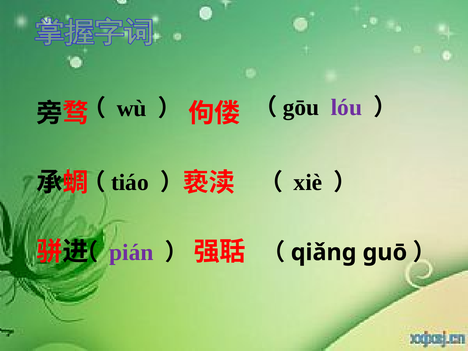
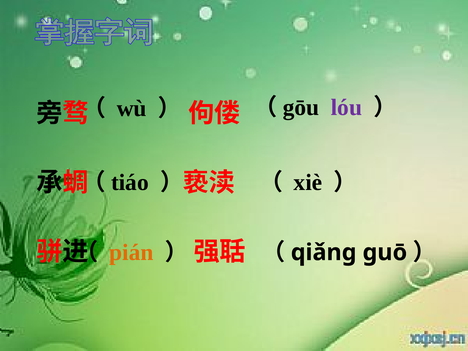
pián colour: purple -> orange
